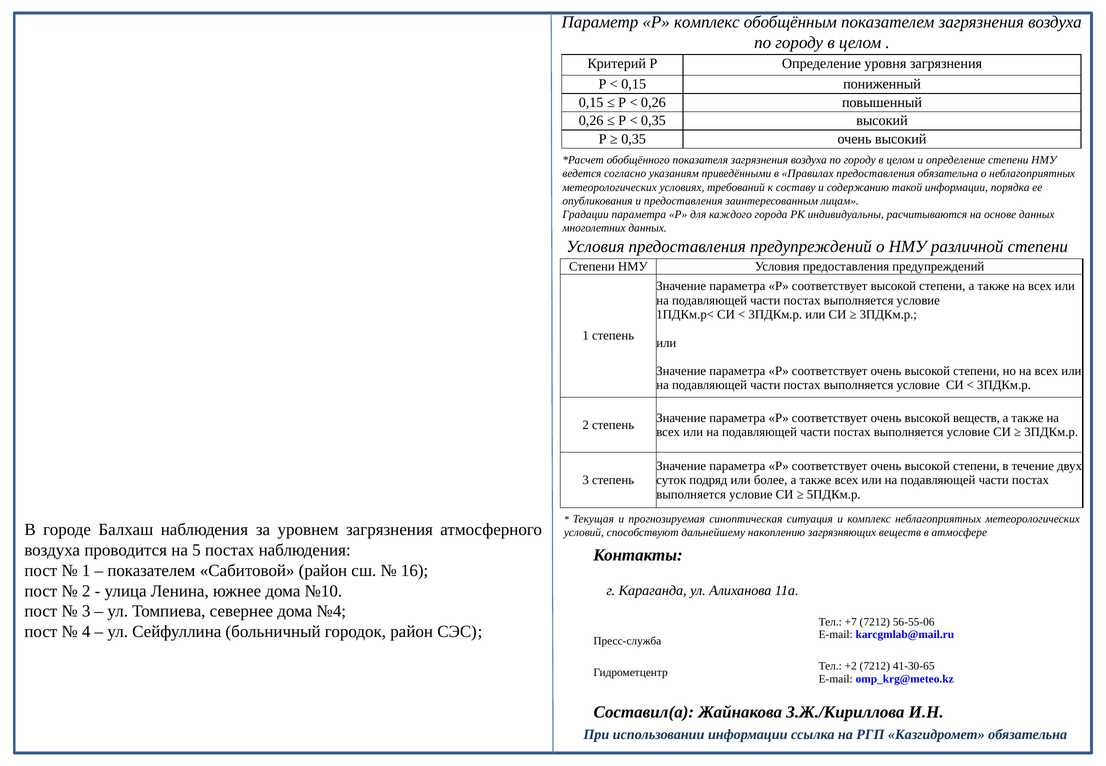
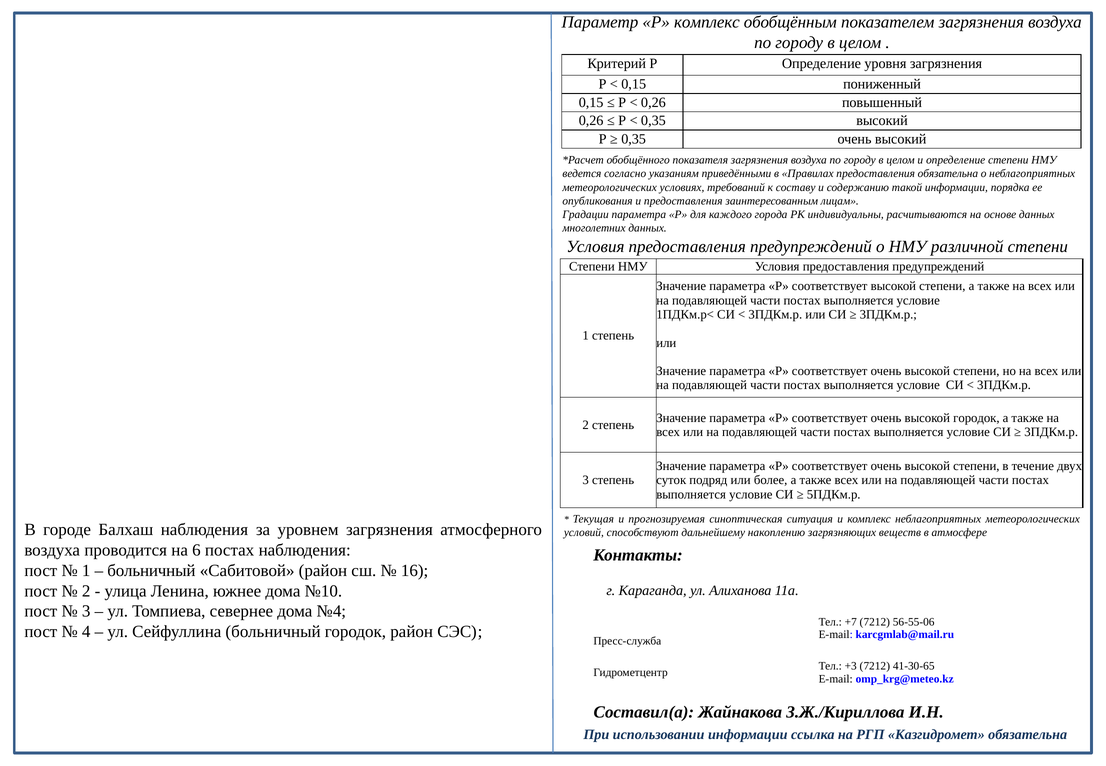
высокой веществ: веществ -> городок
5: 5 -> 6
показателем at (151, 570): показателем -> больничный
+2: +2 -> +3
